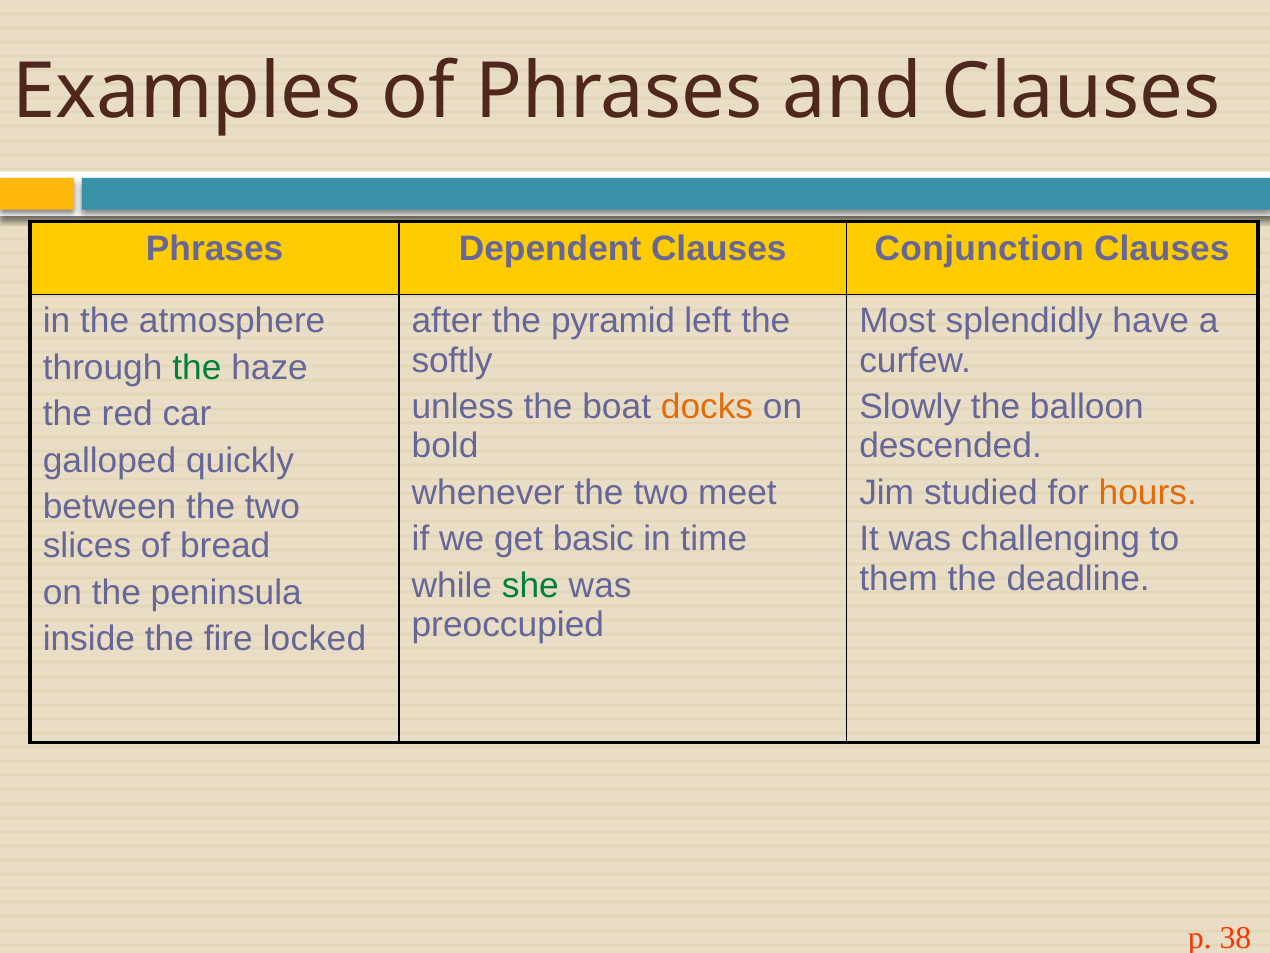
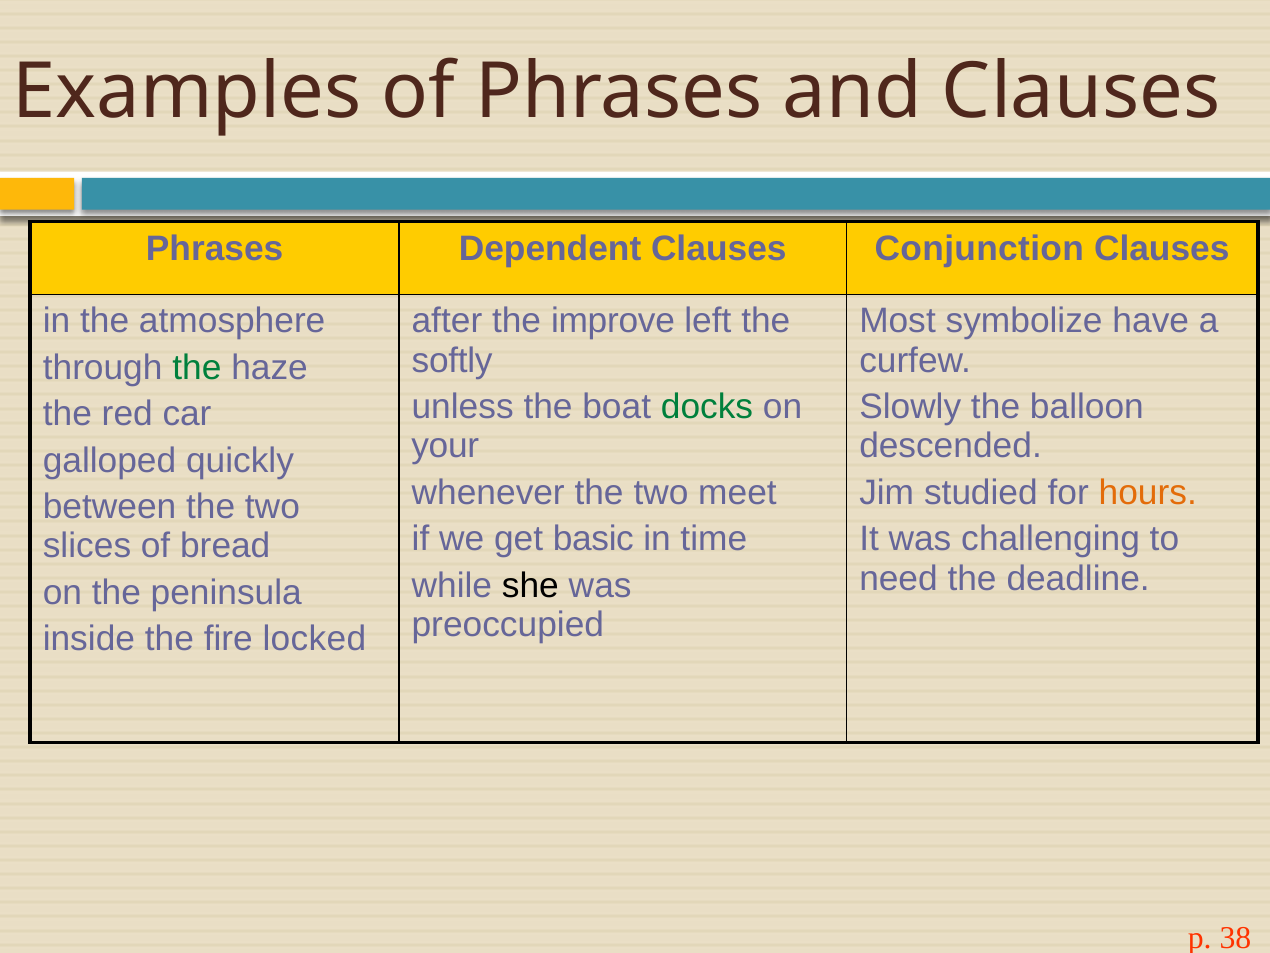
pyramid: pyramid -> improve
splendidly: splendidly -> symbolize
docks colour: orange -> green
bold: bold -> your
them: them -> need
she colour: green -> black
